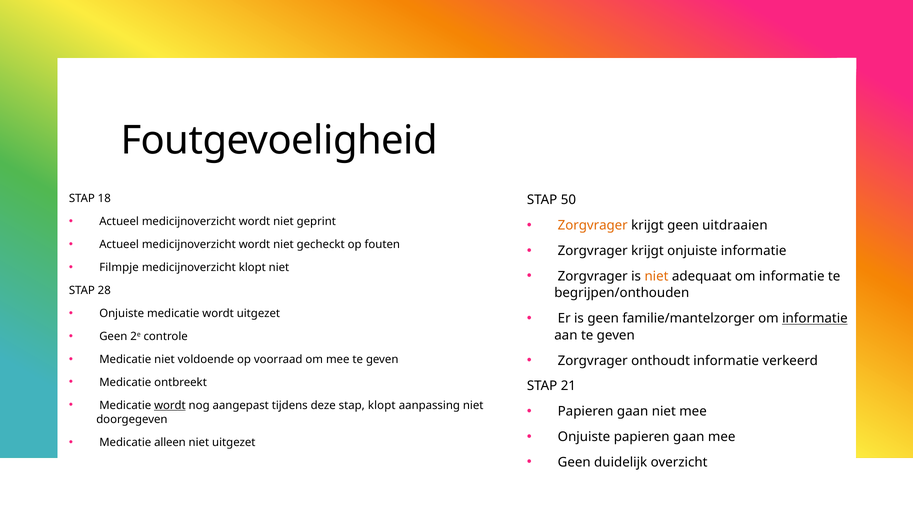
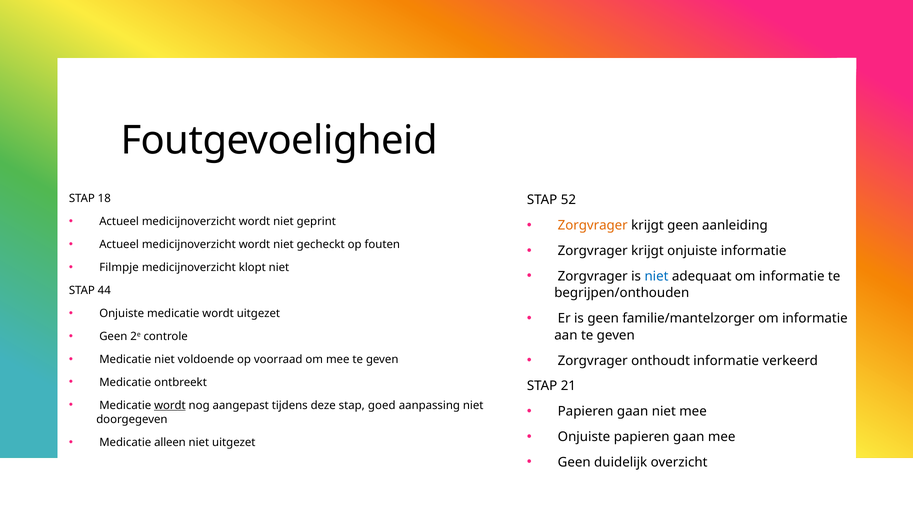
50: 50 -> 52
uitdraaien: uitdraaien -> aanleiding
niet at (657, 276) colour: orange -> blue
28: 28 -> 44
informatie at (815, 318) underline: present -> none
stap klopt: klopt -> goed
